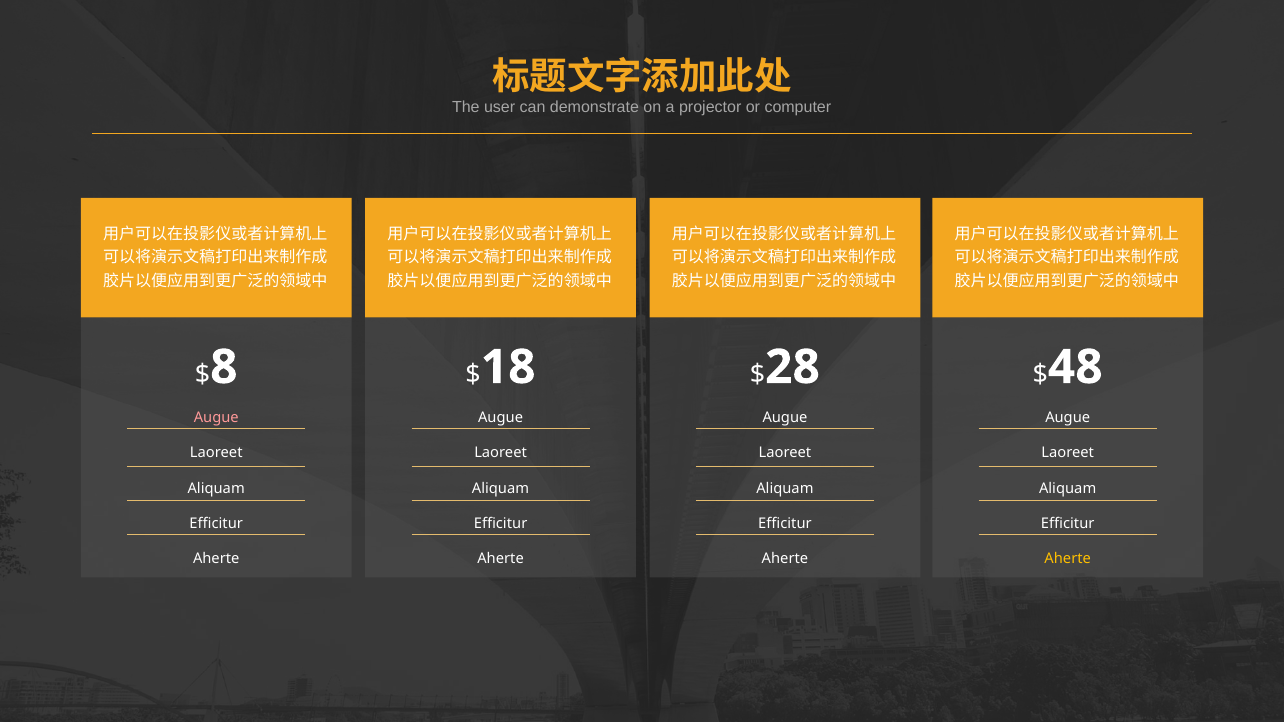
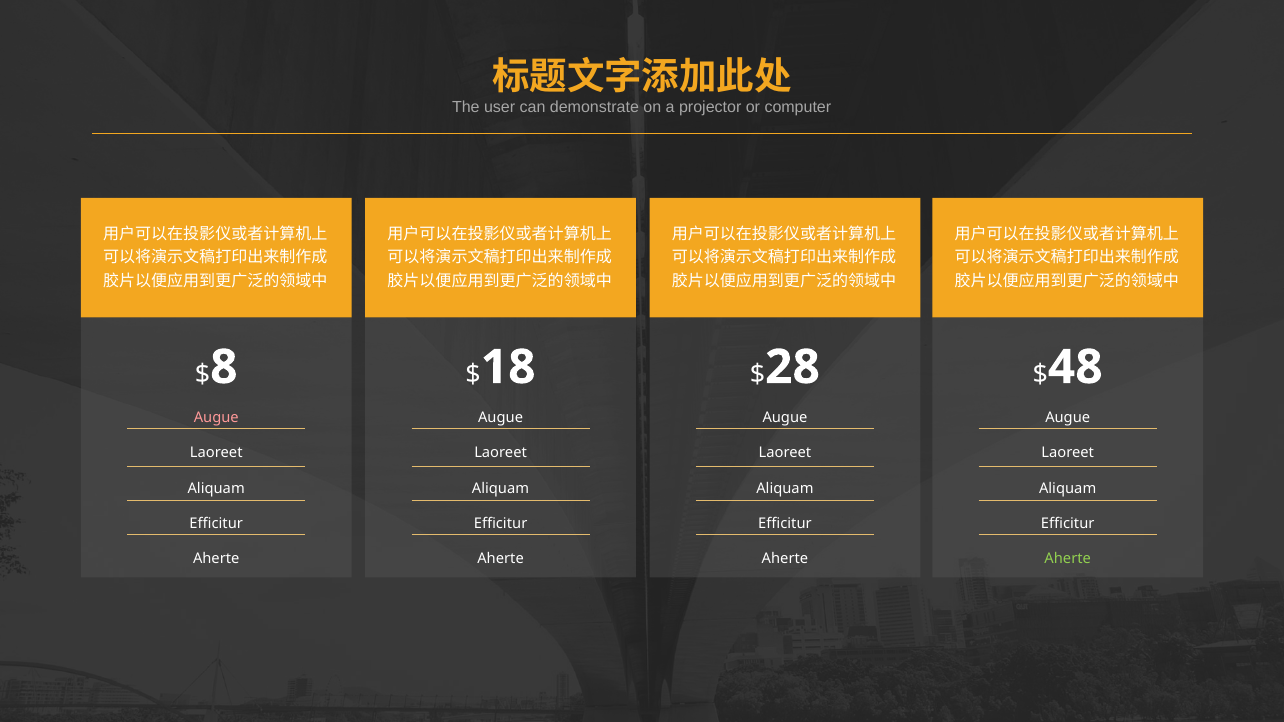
Aherte at (1068, 559) colour: yellow -> light green
